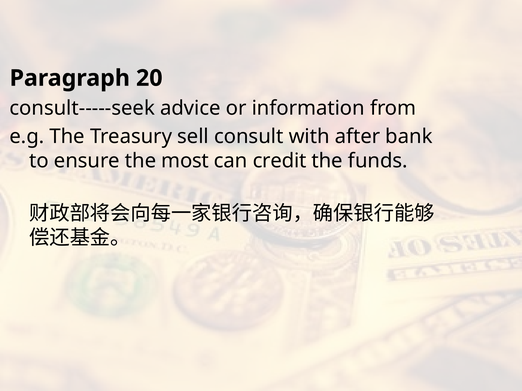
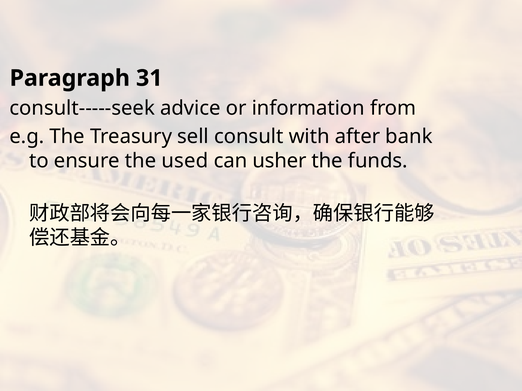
20: 20 -> 31
most: most -> used
credit: credit -> usher
